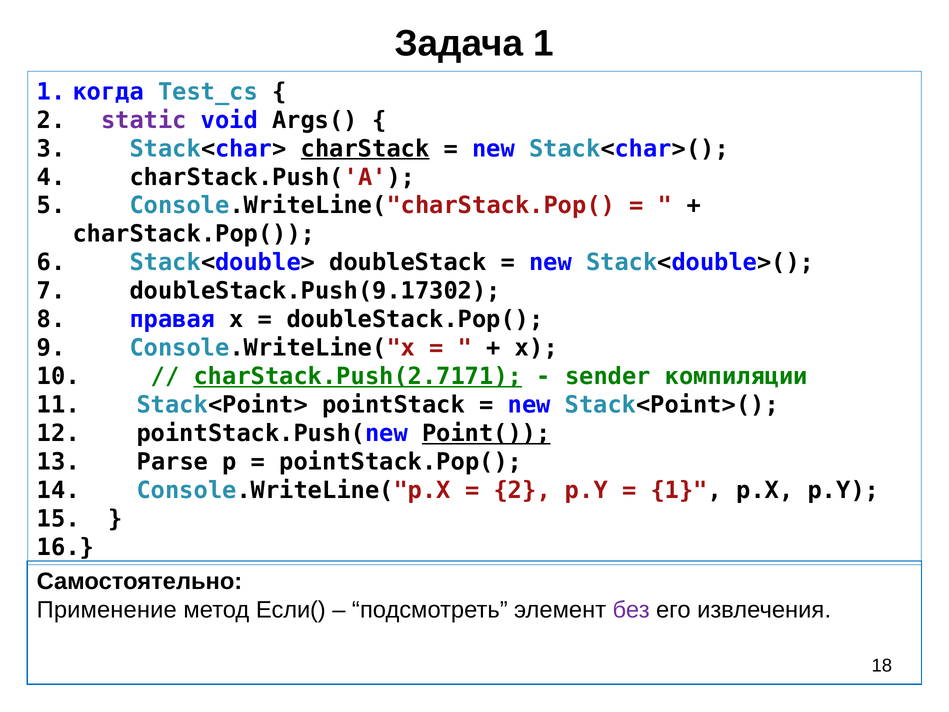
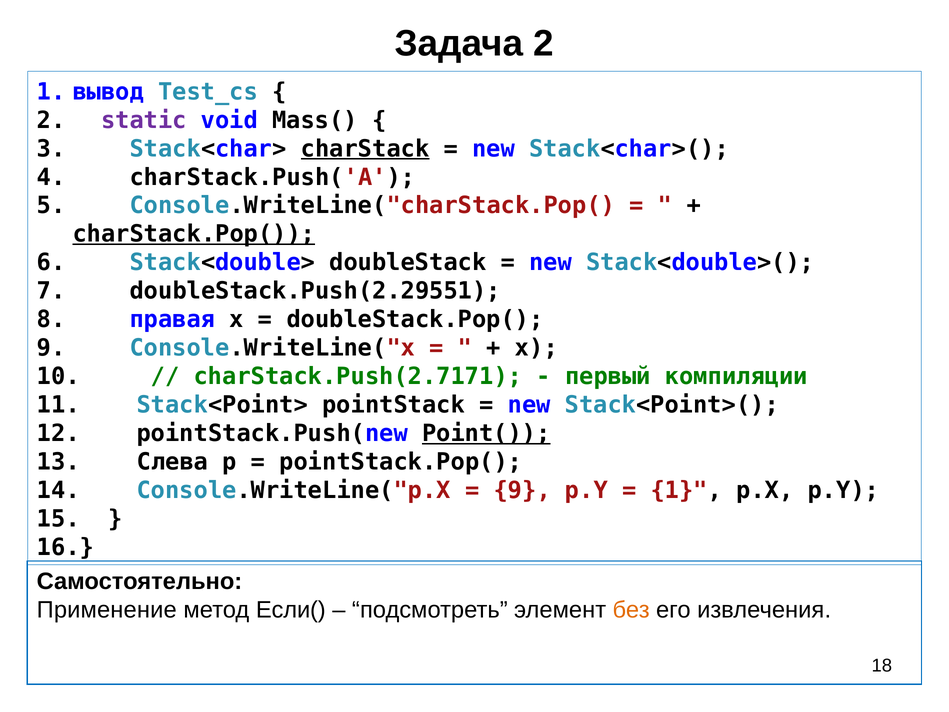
Задача 1: 1 -> 2
когда: когда -> вывод
Args(: Args( -> Mass(
charStack.Pop( underline: none -> present
doubleStack.Push(9.17302: doubleStack.Push(9.17302 -> doubleStack.Push(2.29551
charStack.Push(2.7171 underline: present -> none
sender: sender -> первый
Parse: Parse -> Слева
2 at (522, 490): 2 -> 9
без colour: purple -> orange
